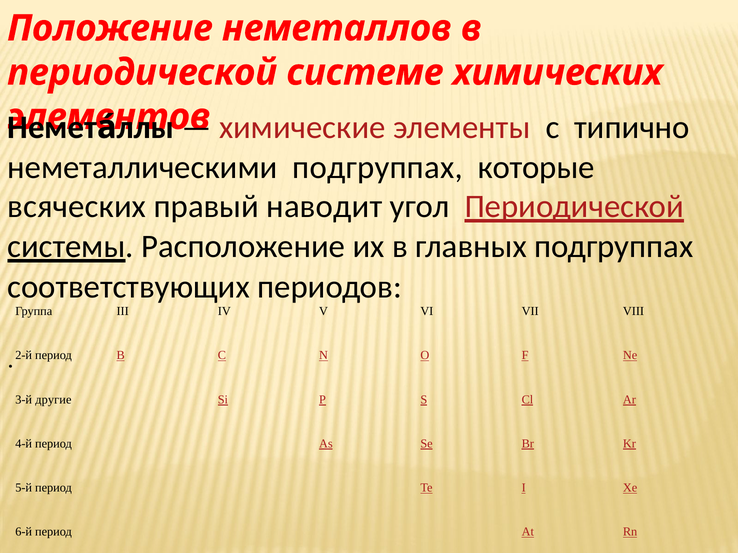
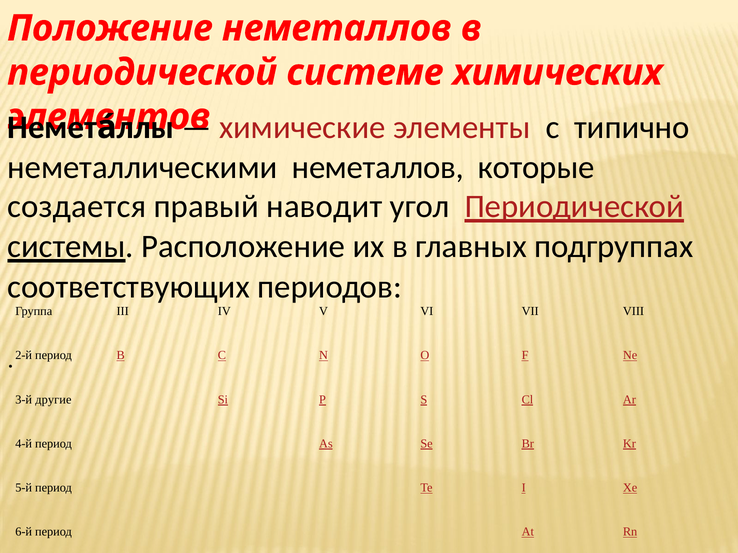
неметаллическими подгруппах: подгруппах -> неметаллов
всяческих: всяческих -> создается
